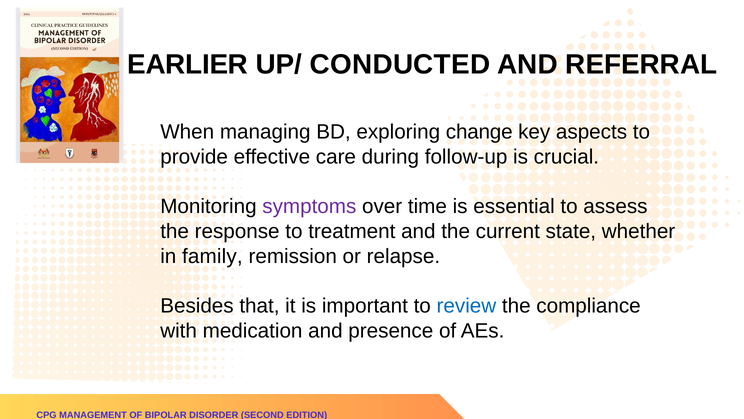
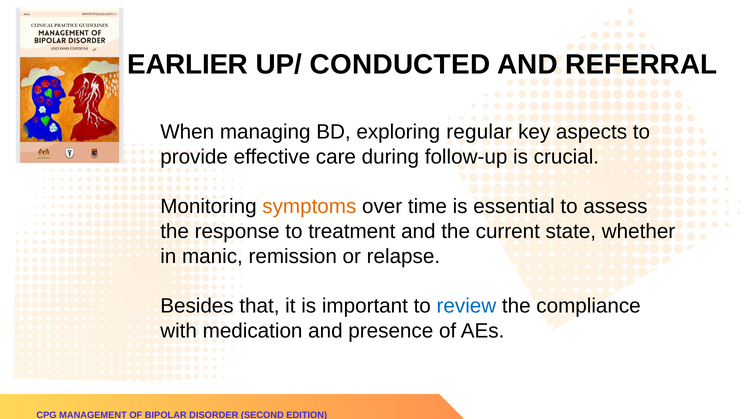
change: change -> regular
symptoms colour: purple -> orange
family: family -> manic
